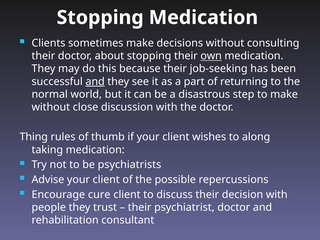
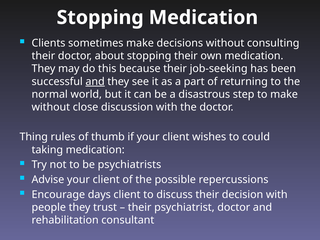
own underline: present -> none
along: along -> could
cure: cure -> days
